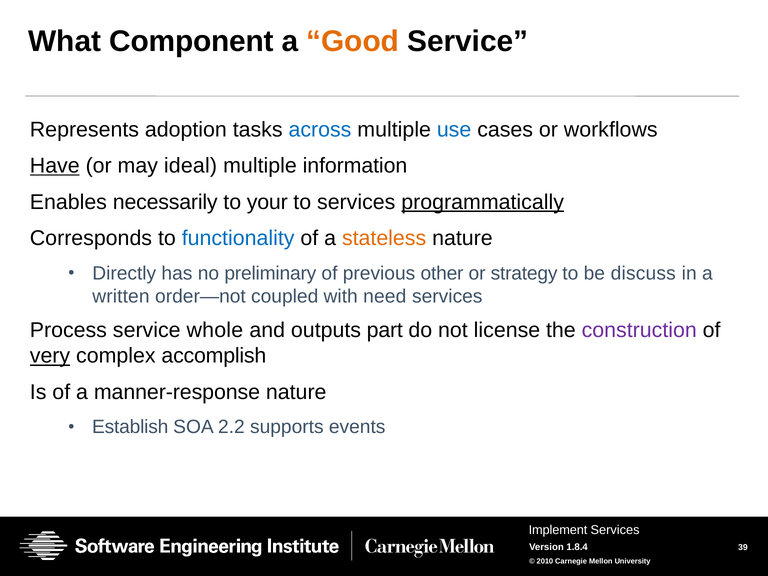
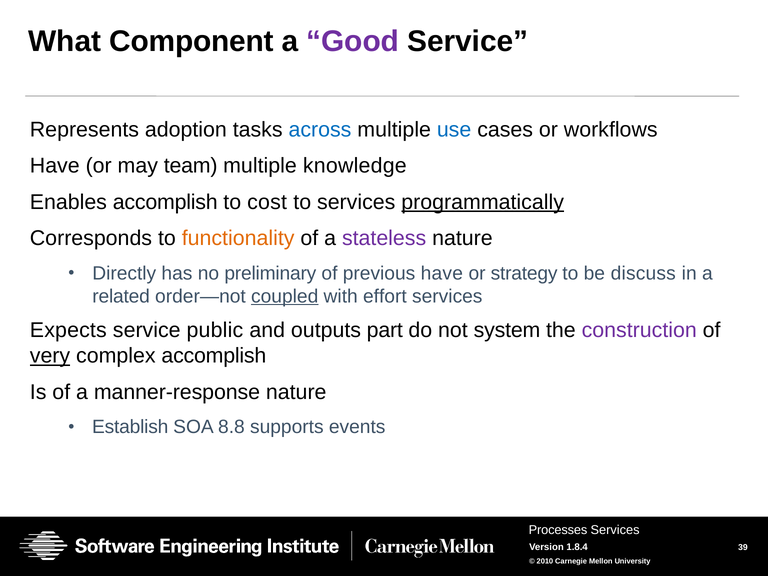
Good colour: orange -> purple
Have at (55, 166) underline: present -> none
ideal: ideal -> team
information: information -> knowledge
Enables necessarily: necessarily -> accomplish
your: your -> cost
functionality colour: blue -> orange
stateless colour: orange -> purple
previous other: other -> have
written: written -> related
coupled underline: none -> present
need: need -> effort
Process: Process -> Expects
whole: whole -> public
license: license -> system
2.2: 2.2 -> 8.8
Implement: Implement -> Processes
